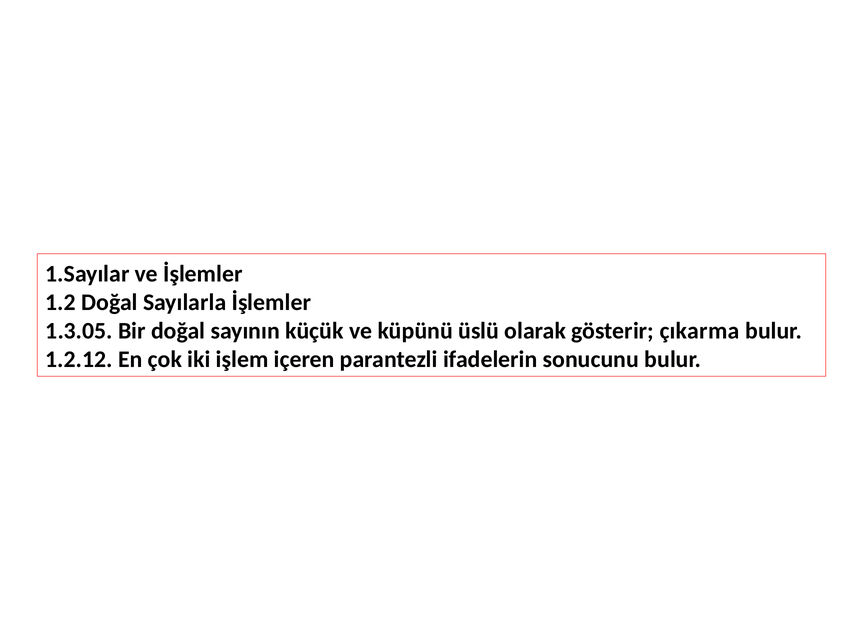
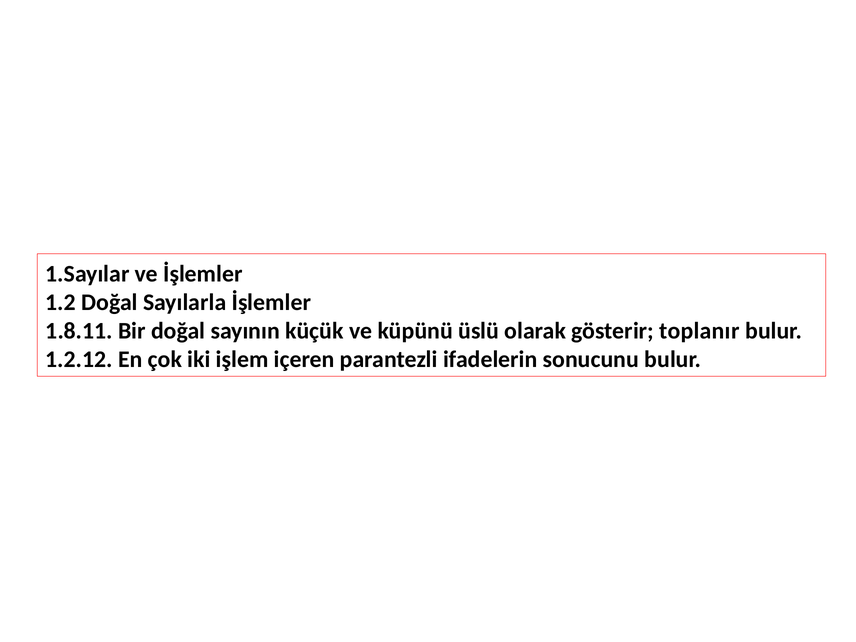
1.3.05: 1.3.05 -> 1.8.11
çıkarma: çıkarma -> toplanır
